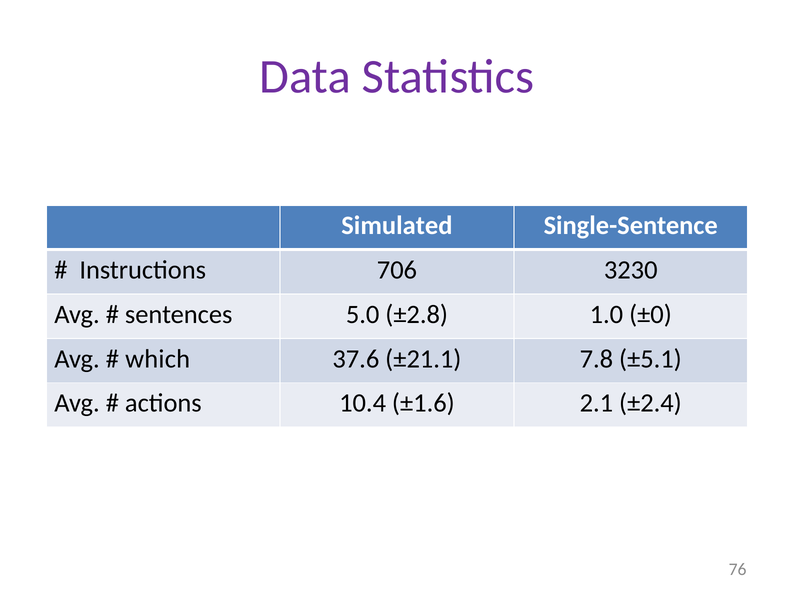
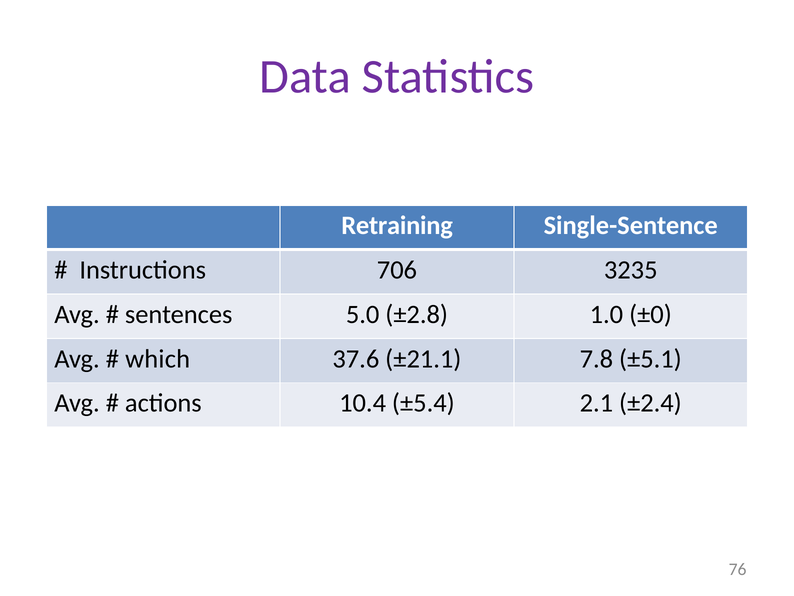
Simulated: Simulated -> Retraining
3230: 3230 -> 3235
±1.6: ±1.6 -> ±5.4
